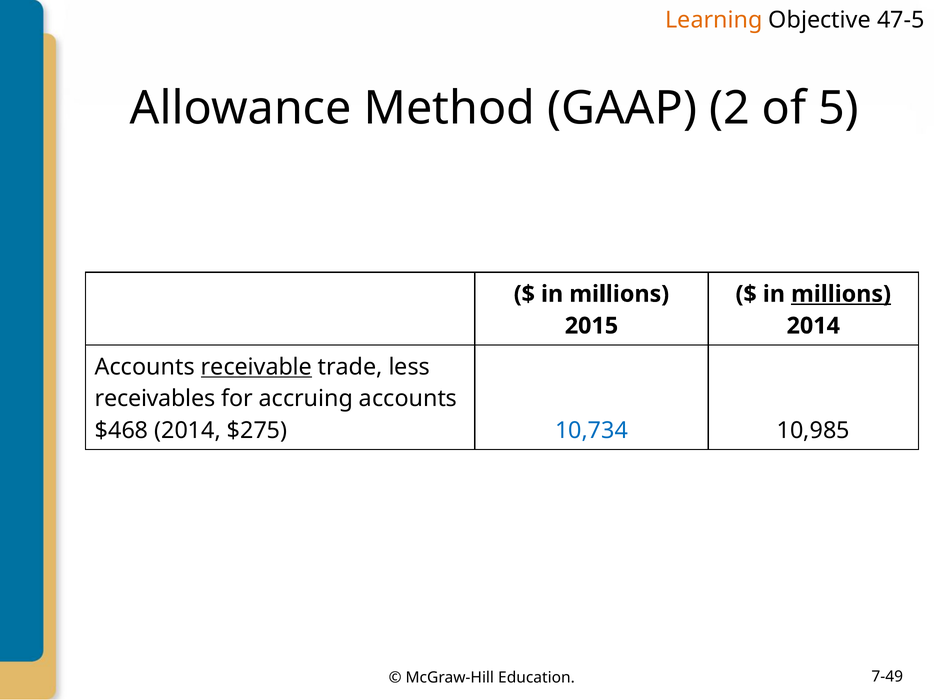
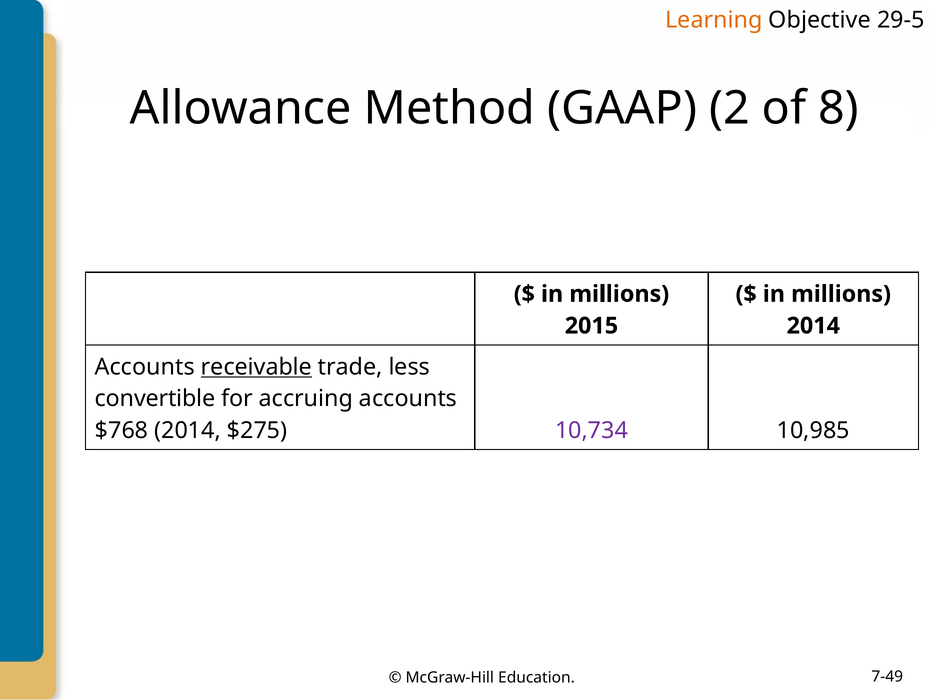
47-5: 47-5 -> 29-5
5: 5 -> 8
millions at (841, 294) underline: present -> none
receivables: receivables -> convertible
$468: $468 -> $768
10,734 colour: blue -> purple
